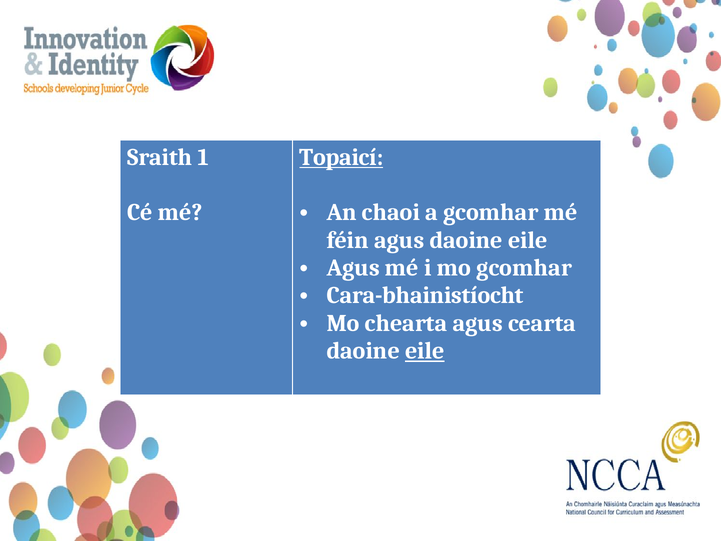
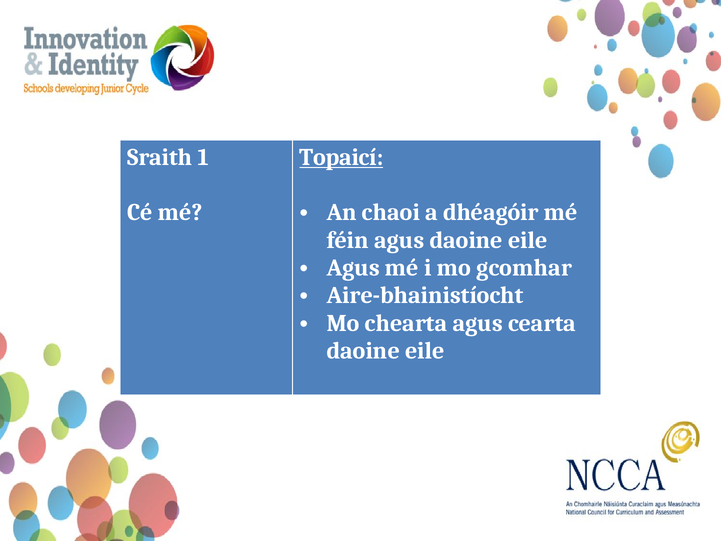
a gcomhar: gcomhar -> dhéagóir
Cara-bhainistíocht: Cara-bhainistíocht -> Aire-bhainistíocht
eile at (425, 351) underline: present -> none
